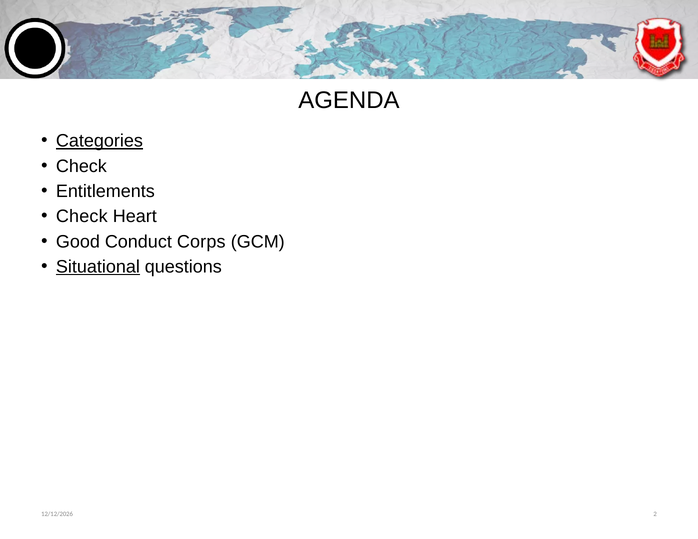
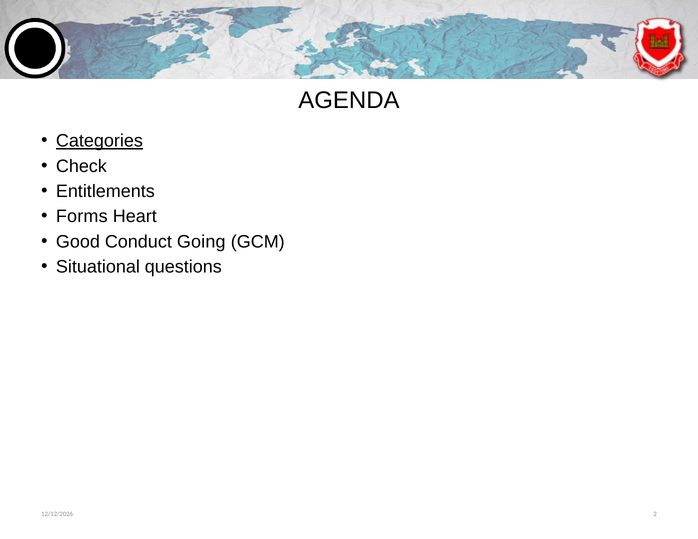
Check at (82, 217): Check -> Forms
Corps: Corps -> Going
Situational underline: present -> none
